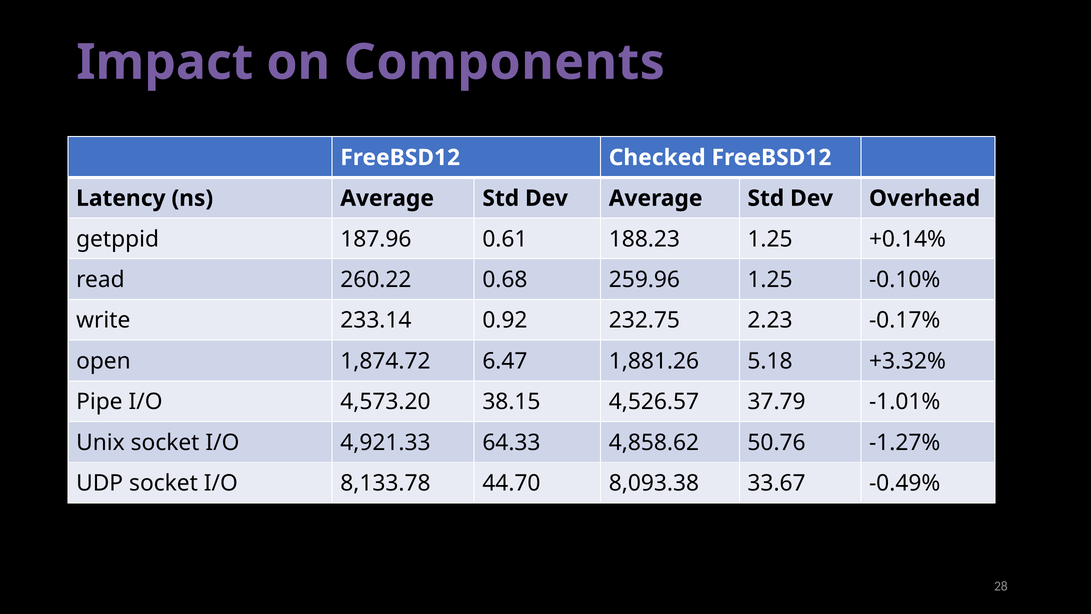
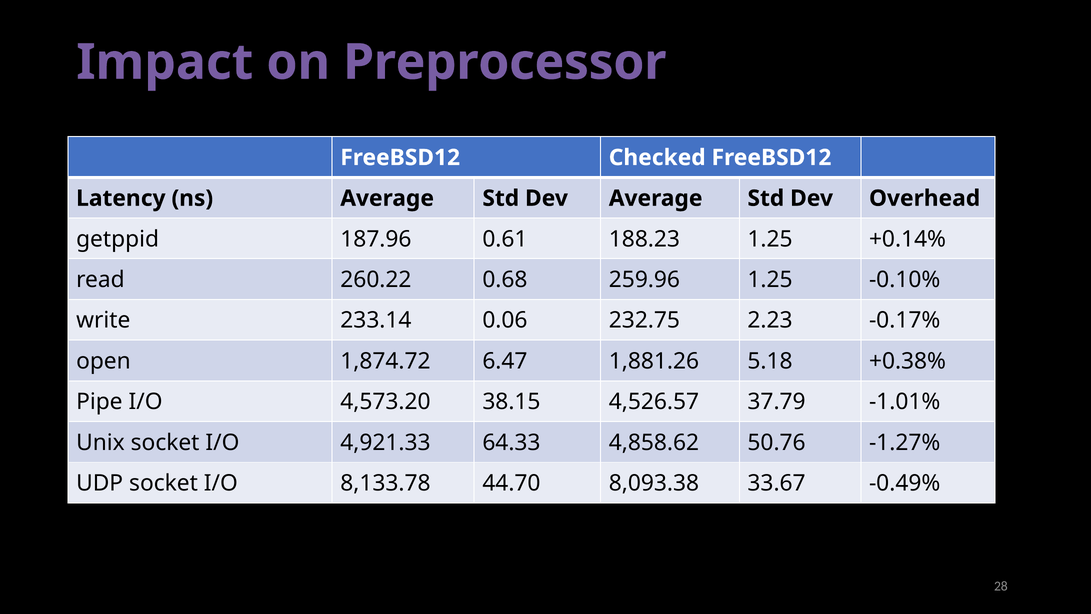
Components: Components -> Preprocessor
0.92: 0.92 -> 0.06
+3.32%: +3.32% -> +0.38%
